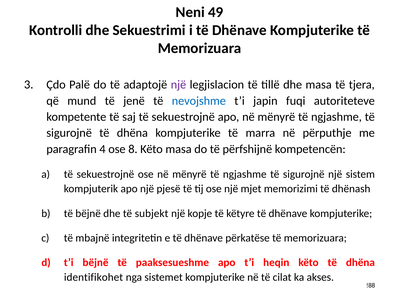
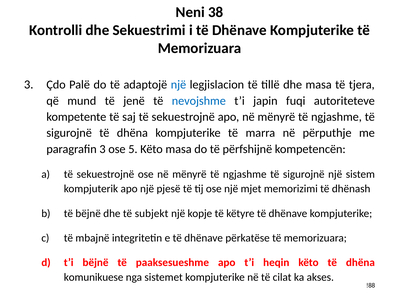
49: 49 -> 38
një at (178, 85) colour: purple -> blue
paragrafin 4: 4 -> 3
8: 8 -> 5
identifikohet: identifikohet -> komunikuese
